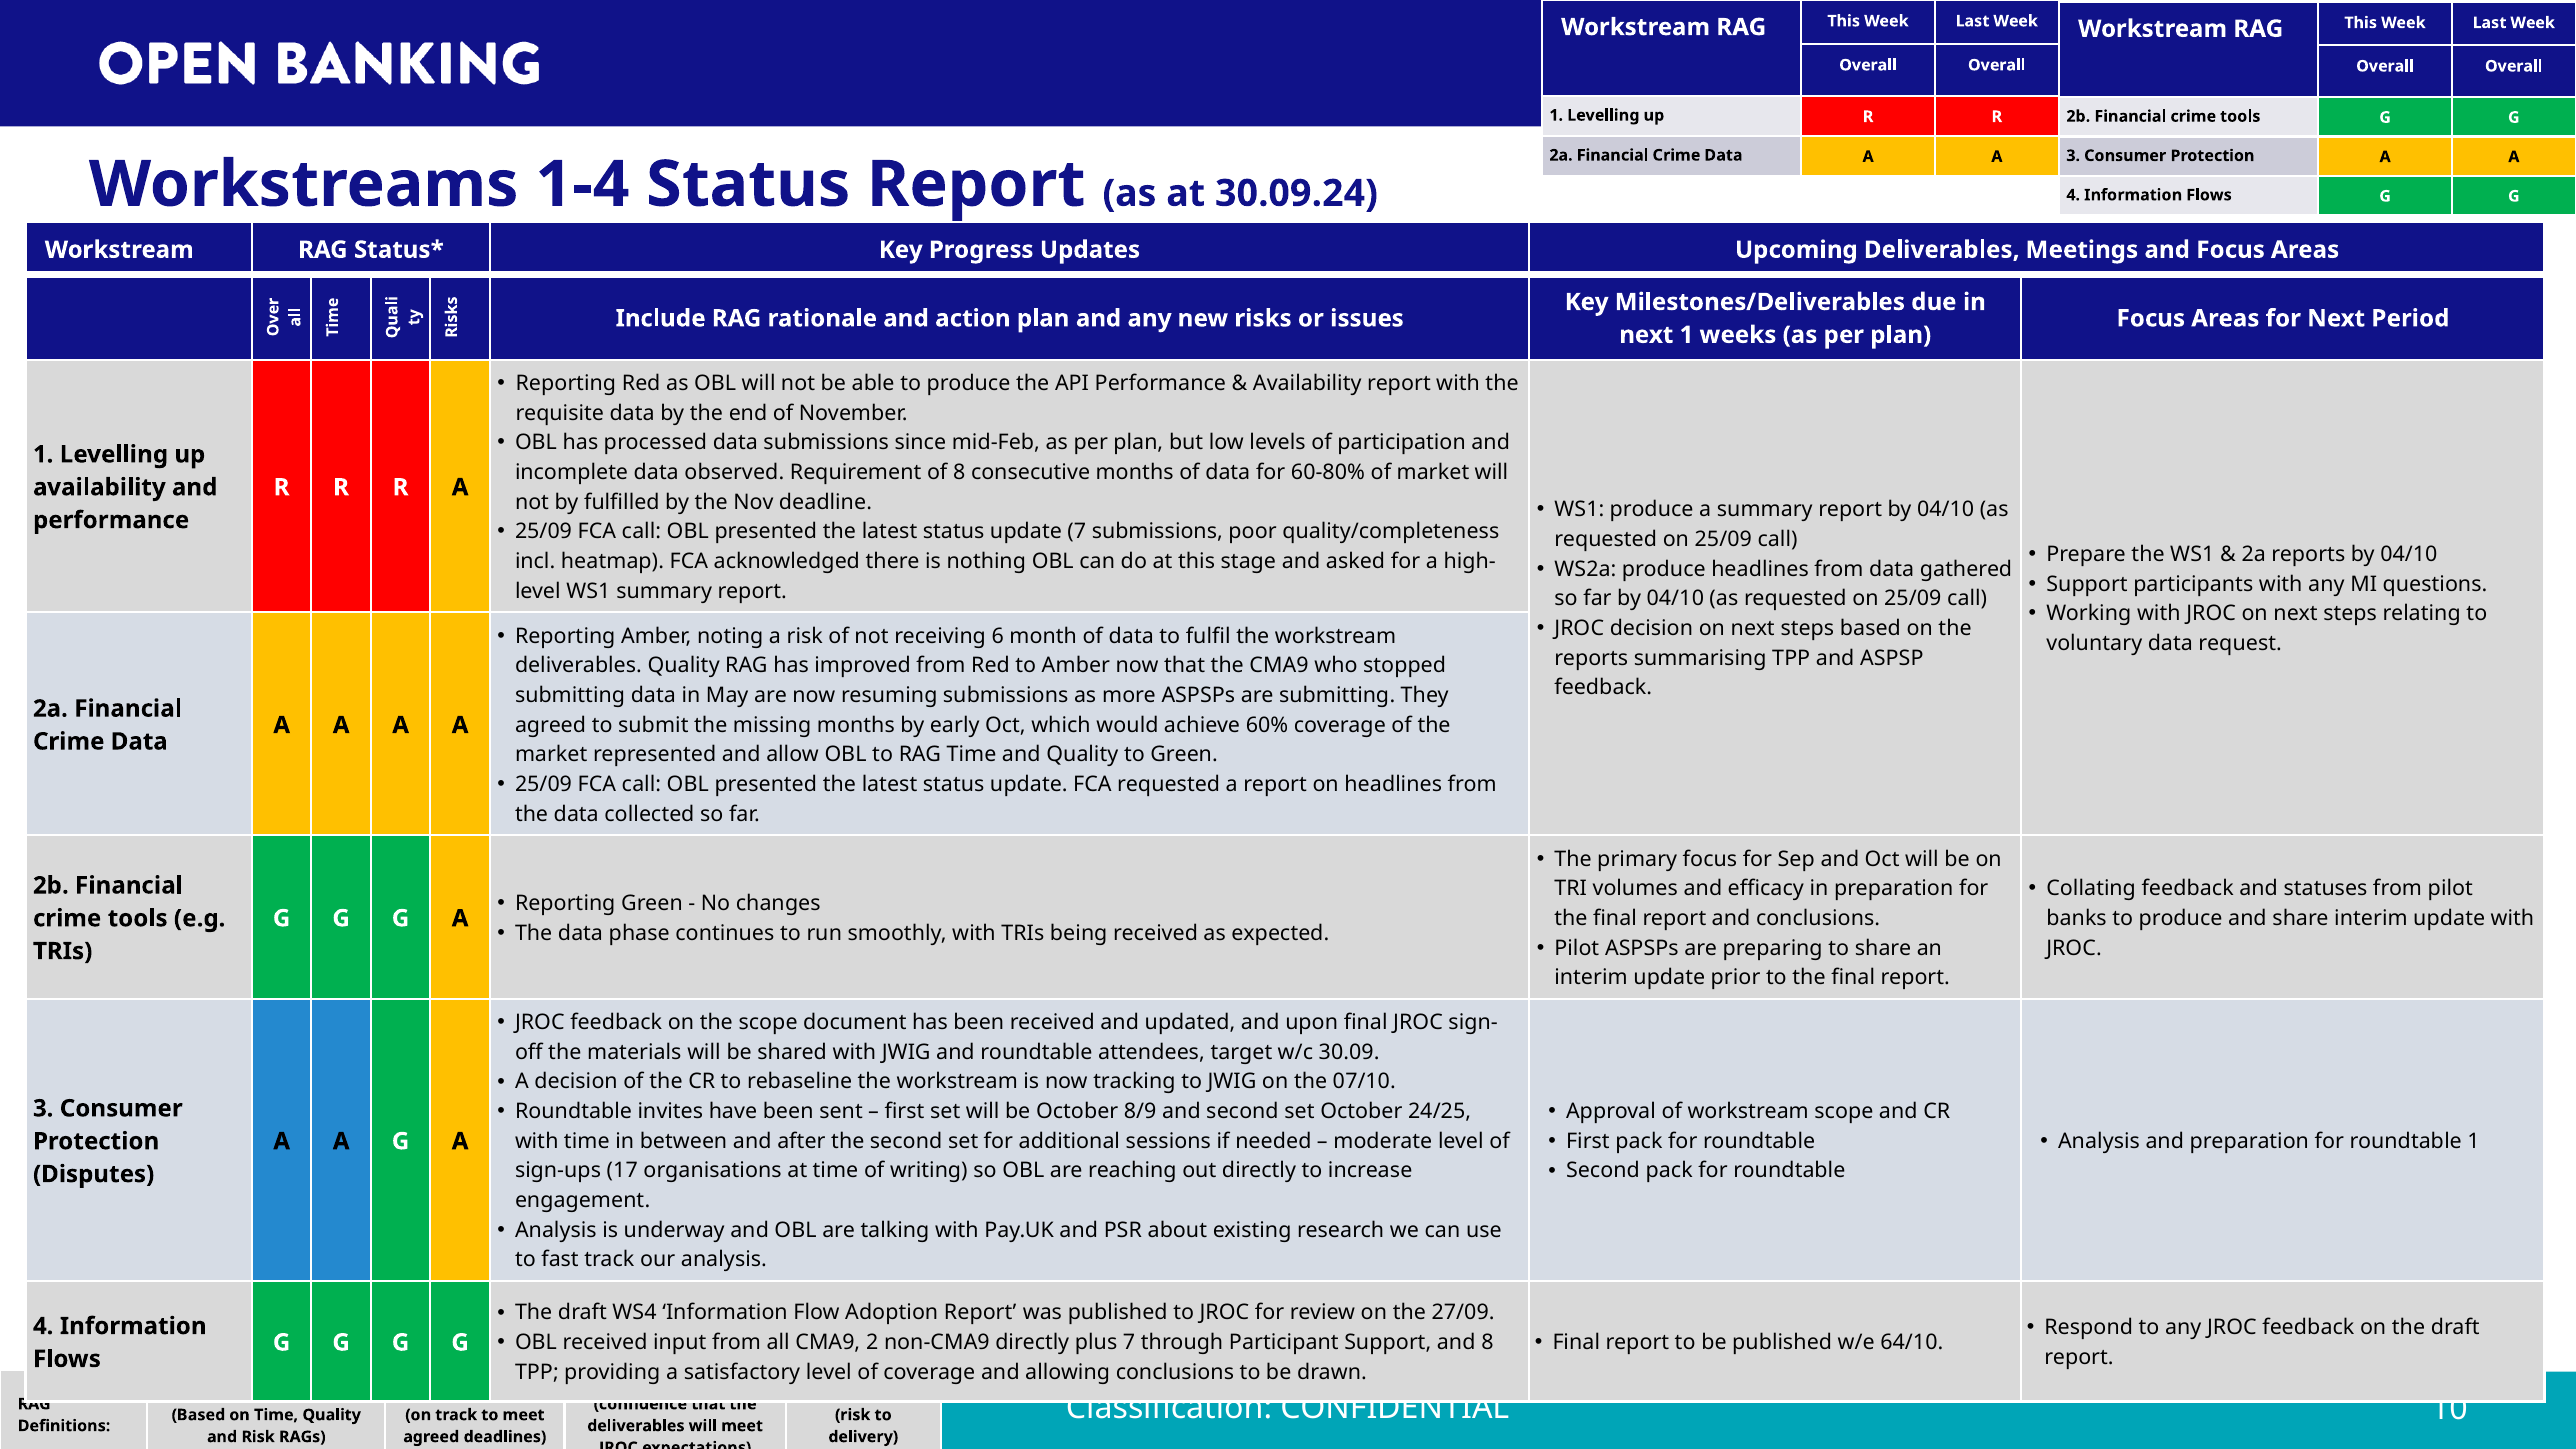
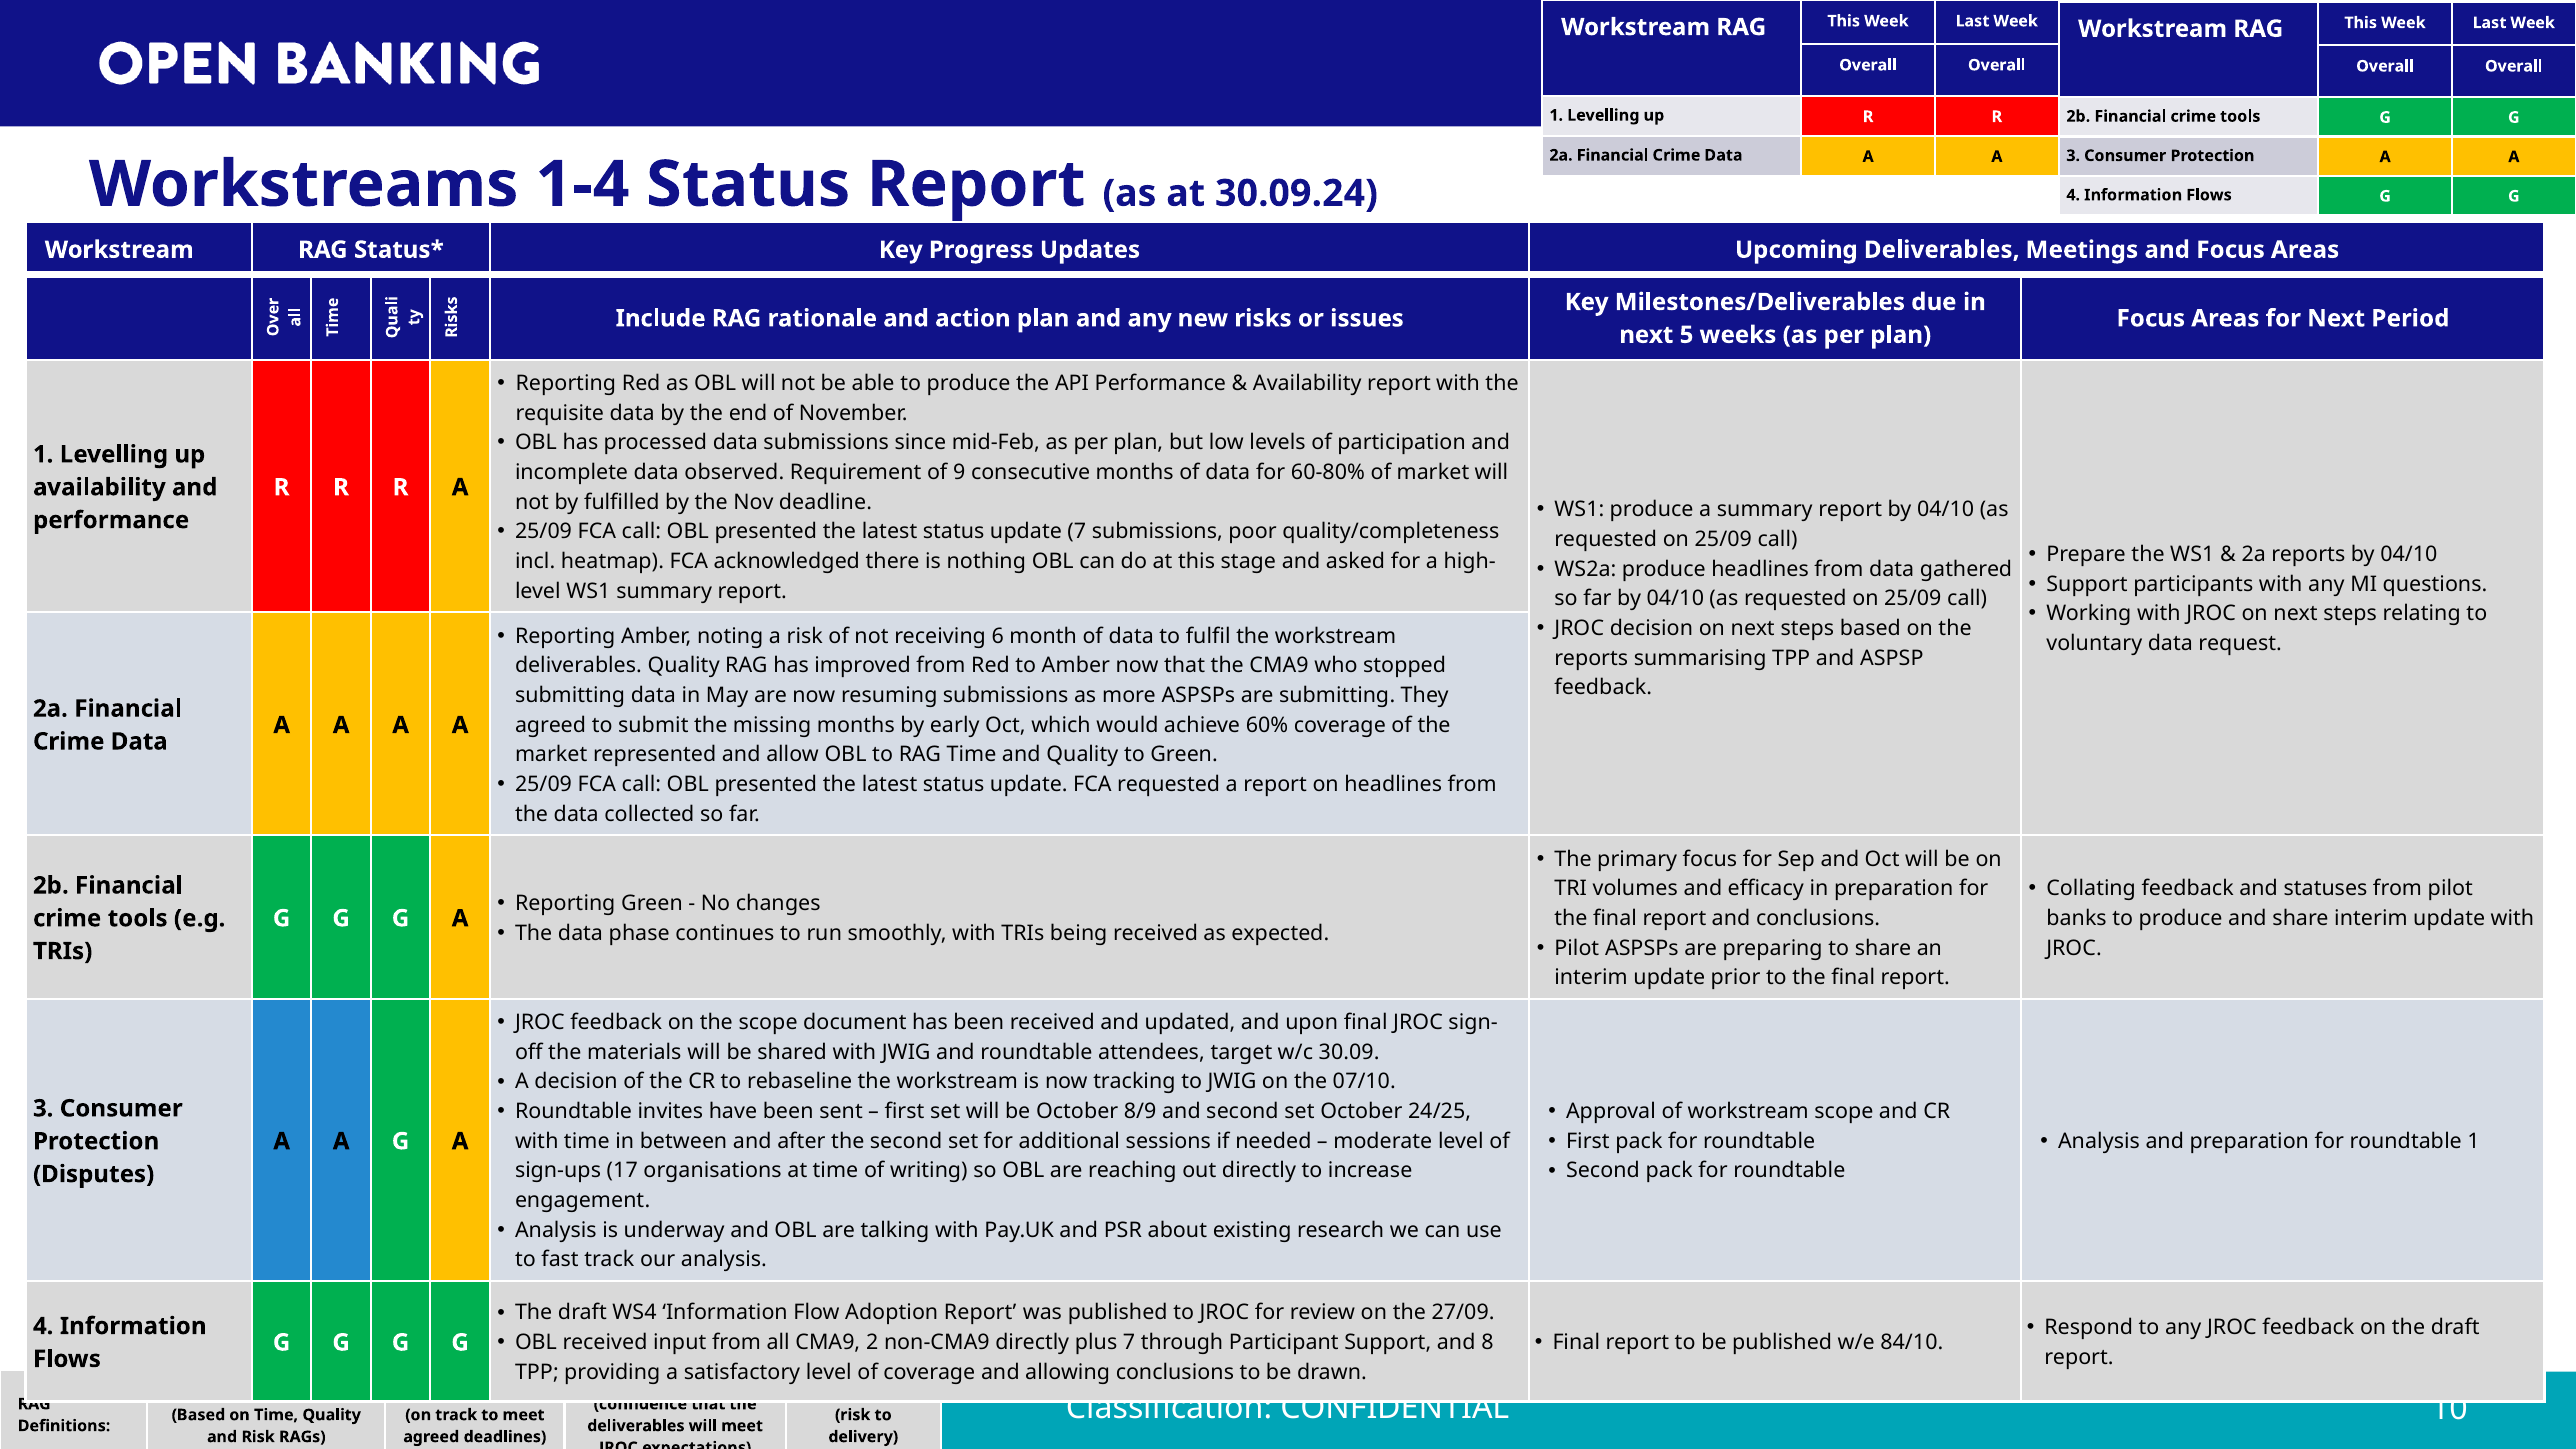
next 1: 1 -> 5
of 8: 8 -> 9
64/10: 64/10 -> 84/10
